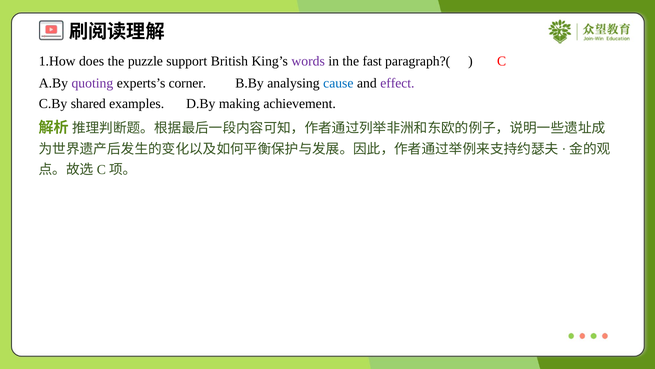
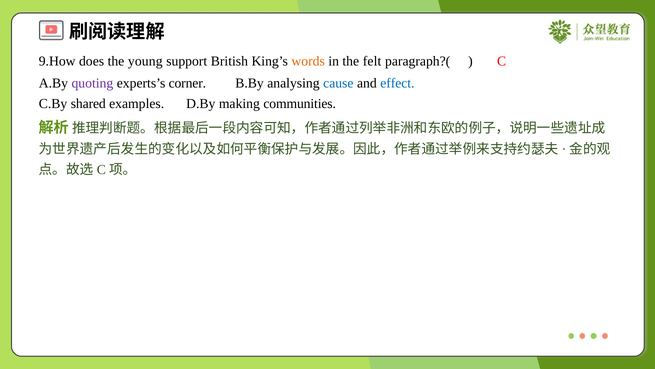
1.How: 1.How -> 9.How
puzzle: puzzle -> young
words colour: purple -> orange
fast: fast -> felt
effect colour: purple -> blue
achievement: achievement -> communities
